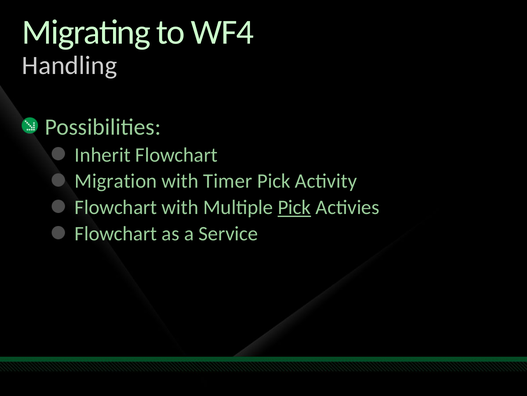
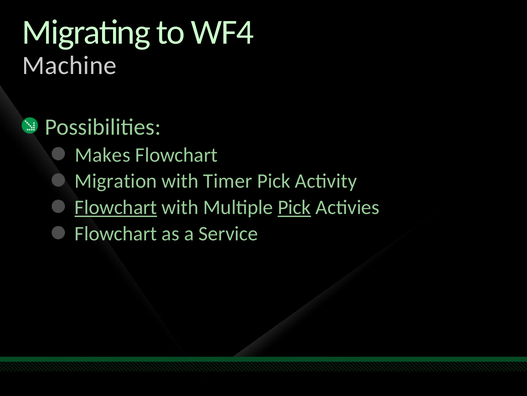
Handling: Handling -> Machine
Inherit: Inherit -> Makes
Flowchart at (116, 207) underline: none -> present
